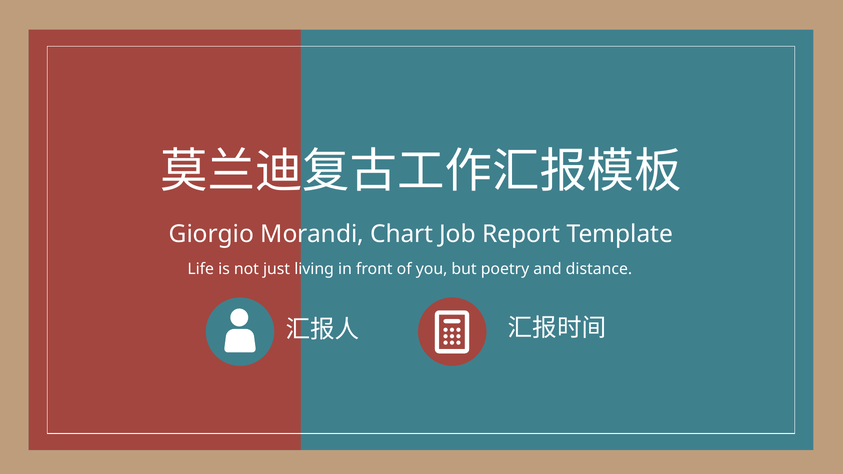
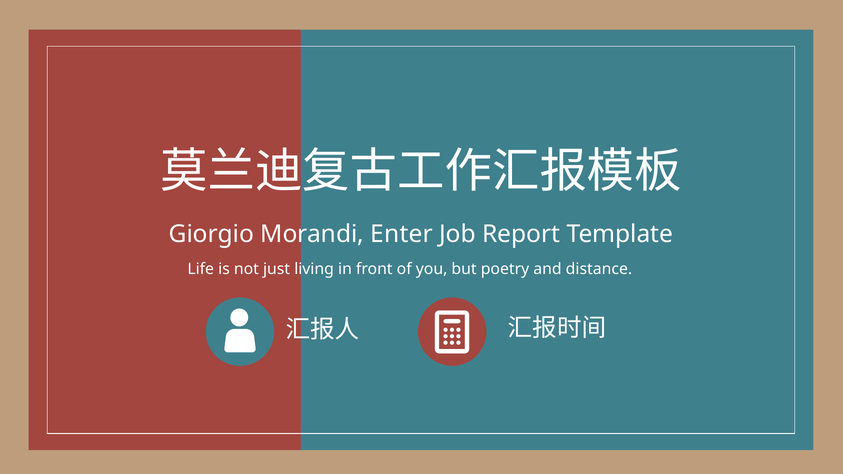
Chart: Chart -> Enter
